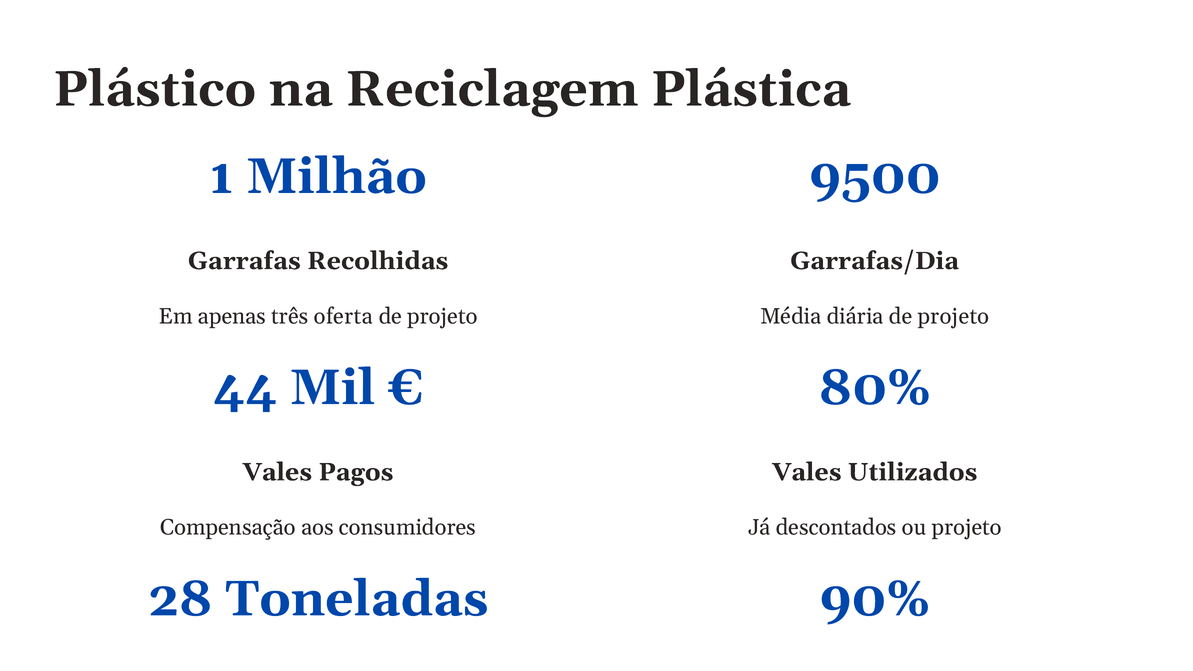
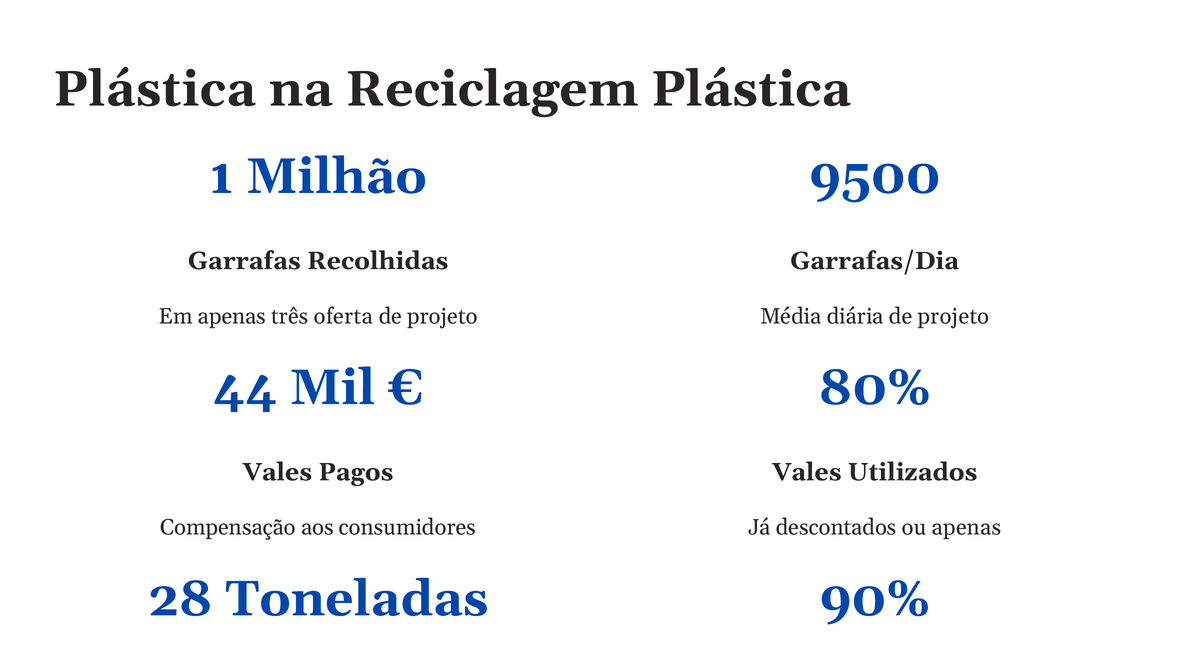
Plástico at (155, 89): Plástico -> Plástica
ou projeto: projeto -> apenas
